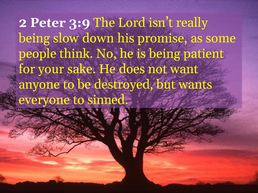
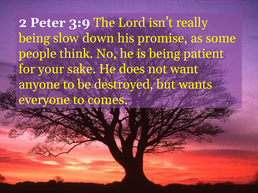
sinned: sinned -> comes
